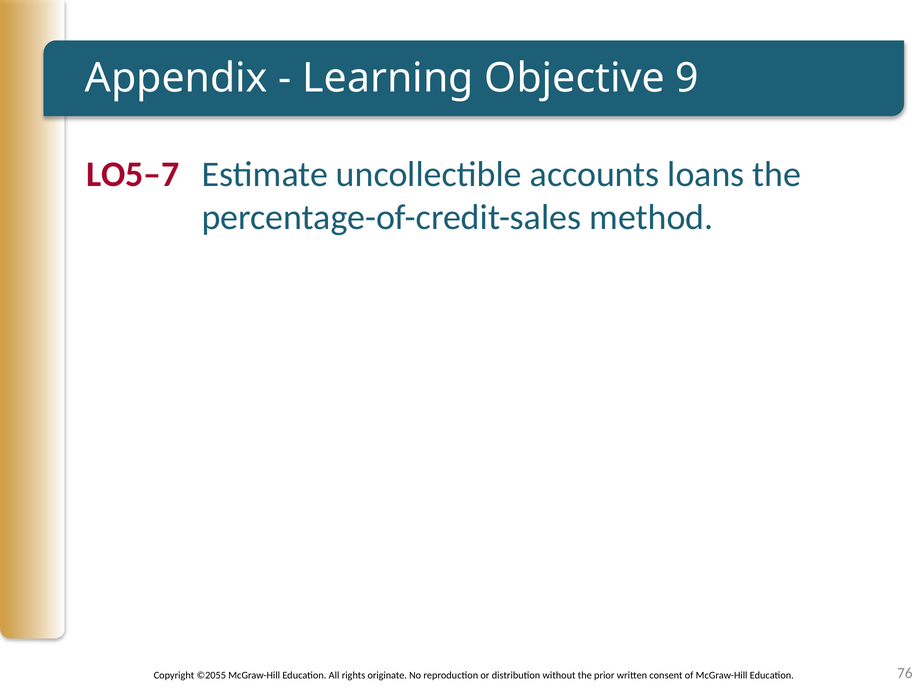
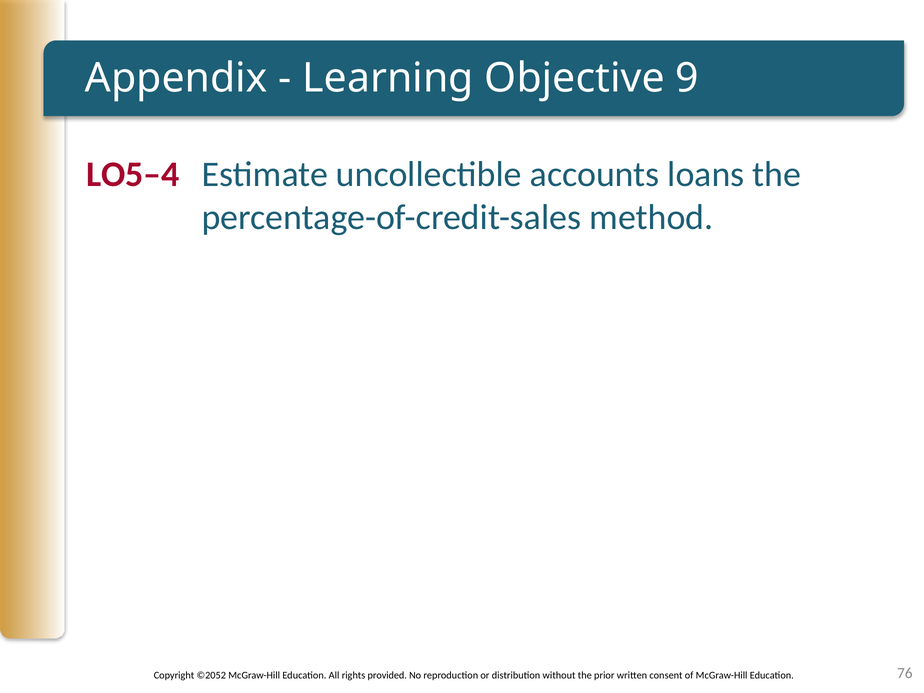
LO5–7: LO5–7 -> LO5–4
©2055: ©2055 -> ©2052
originate: originate -> provided
